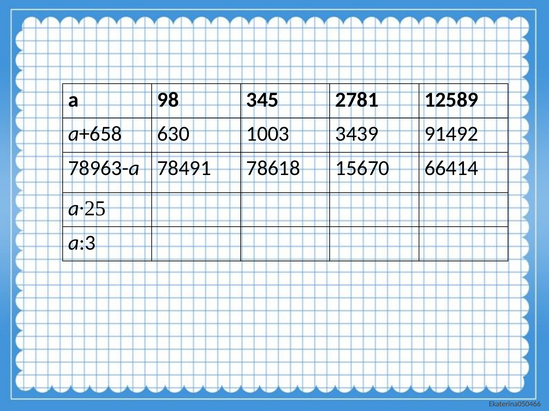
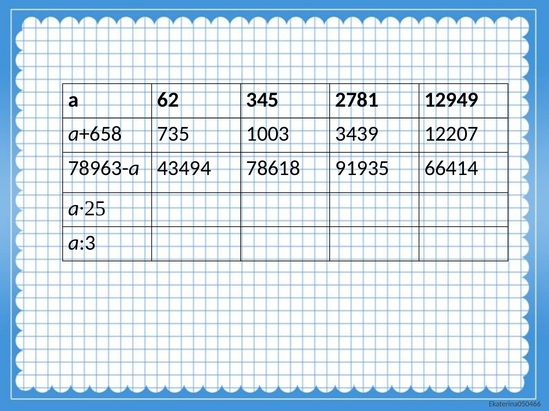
98: 98 -> 62
12589: 12589 -> 12949
630: 630 -> 735
91492: 91492 -> 12207
78491: 78491 -> 43494
15670: 15670 -> 91935
